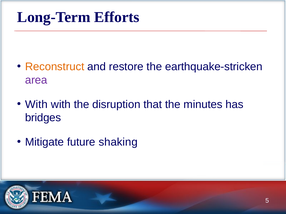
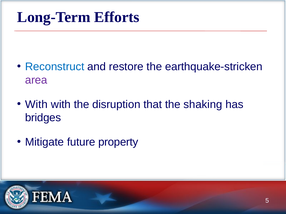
Reconstruct colour: orange -> blue
minutes: minutes -> shaking
shaking: shaking -> property
